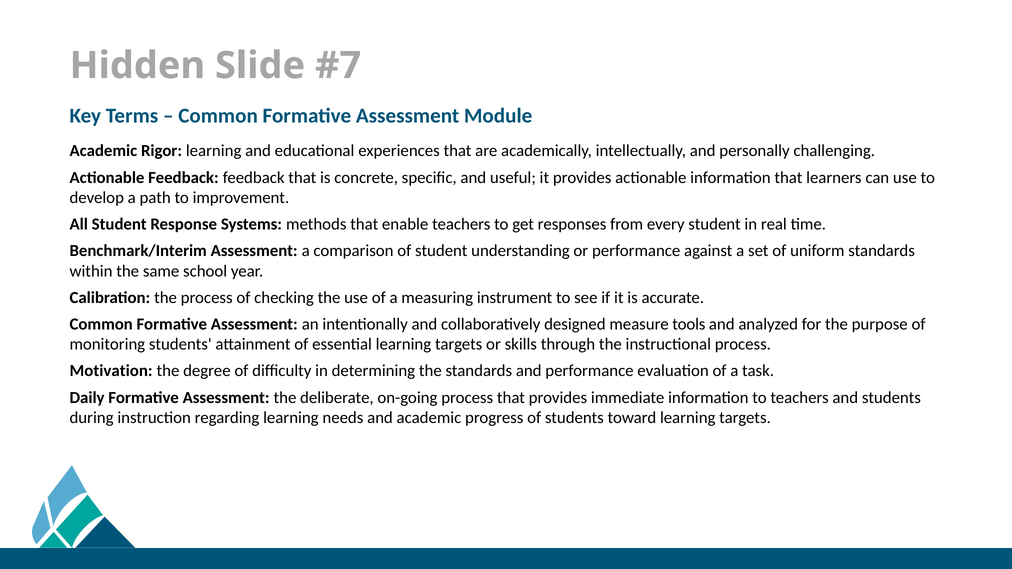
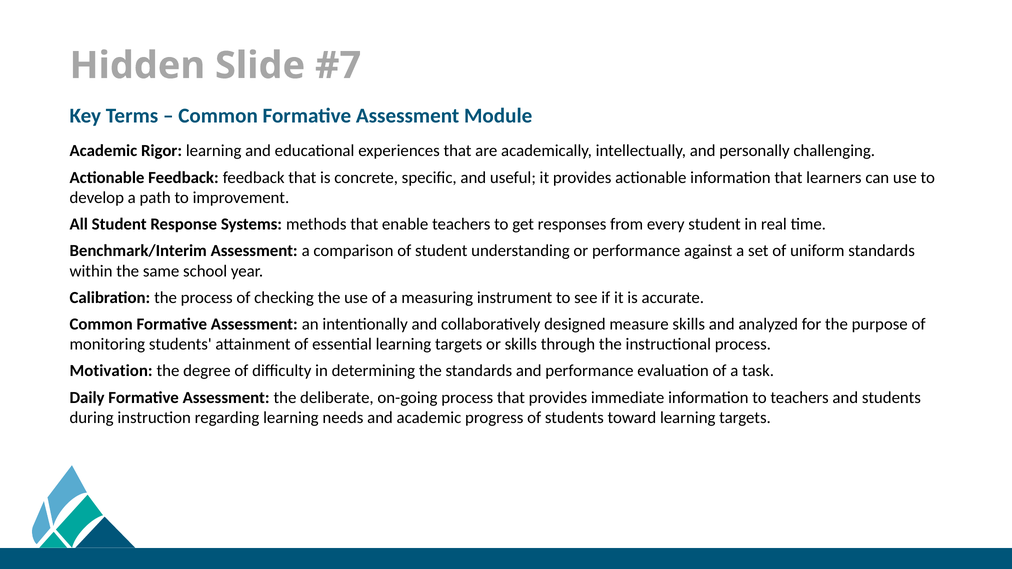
measure tools: tools -> skills
